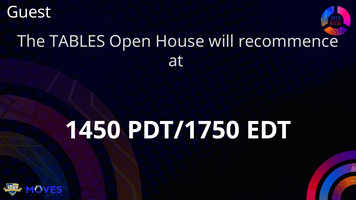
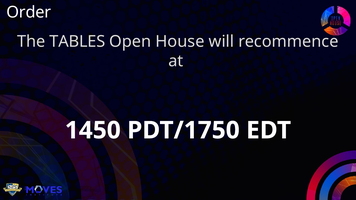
Guest: Guest -> Order
